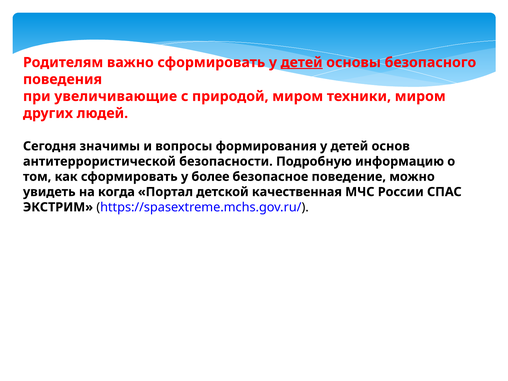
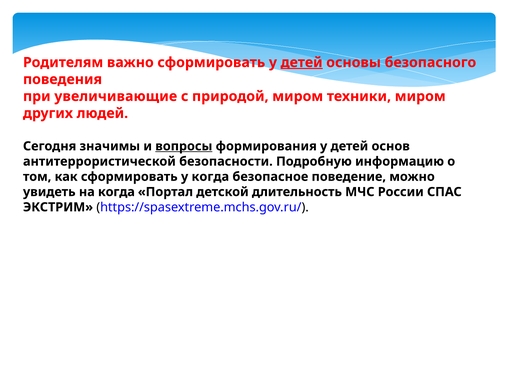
вопросы underline: none -> present
у более: более -> когда
качественная: качественная -> длительность
